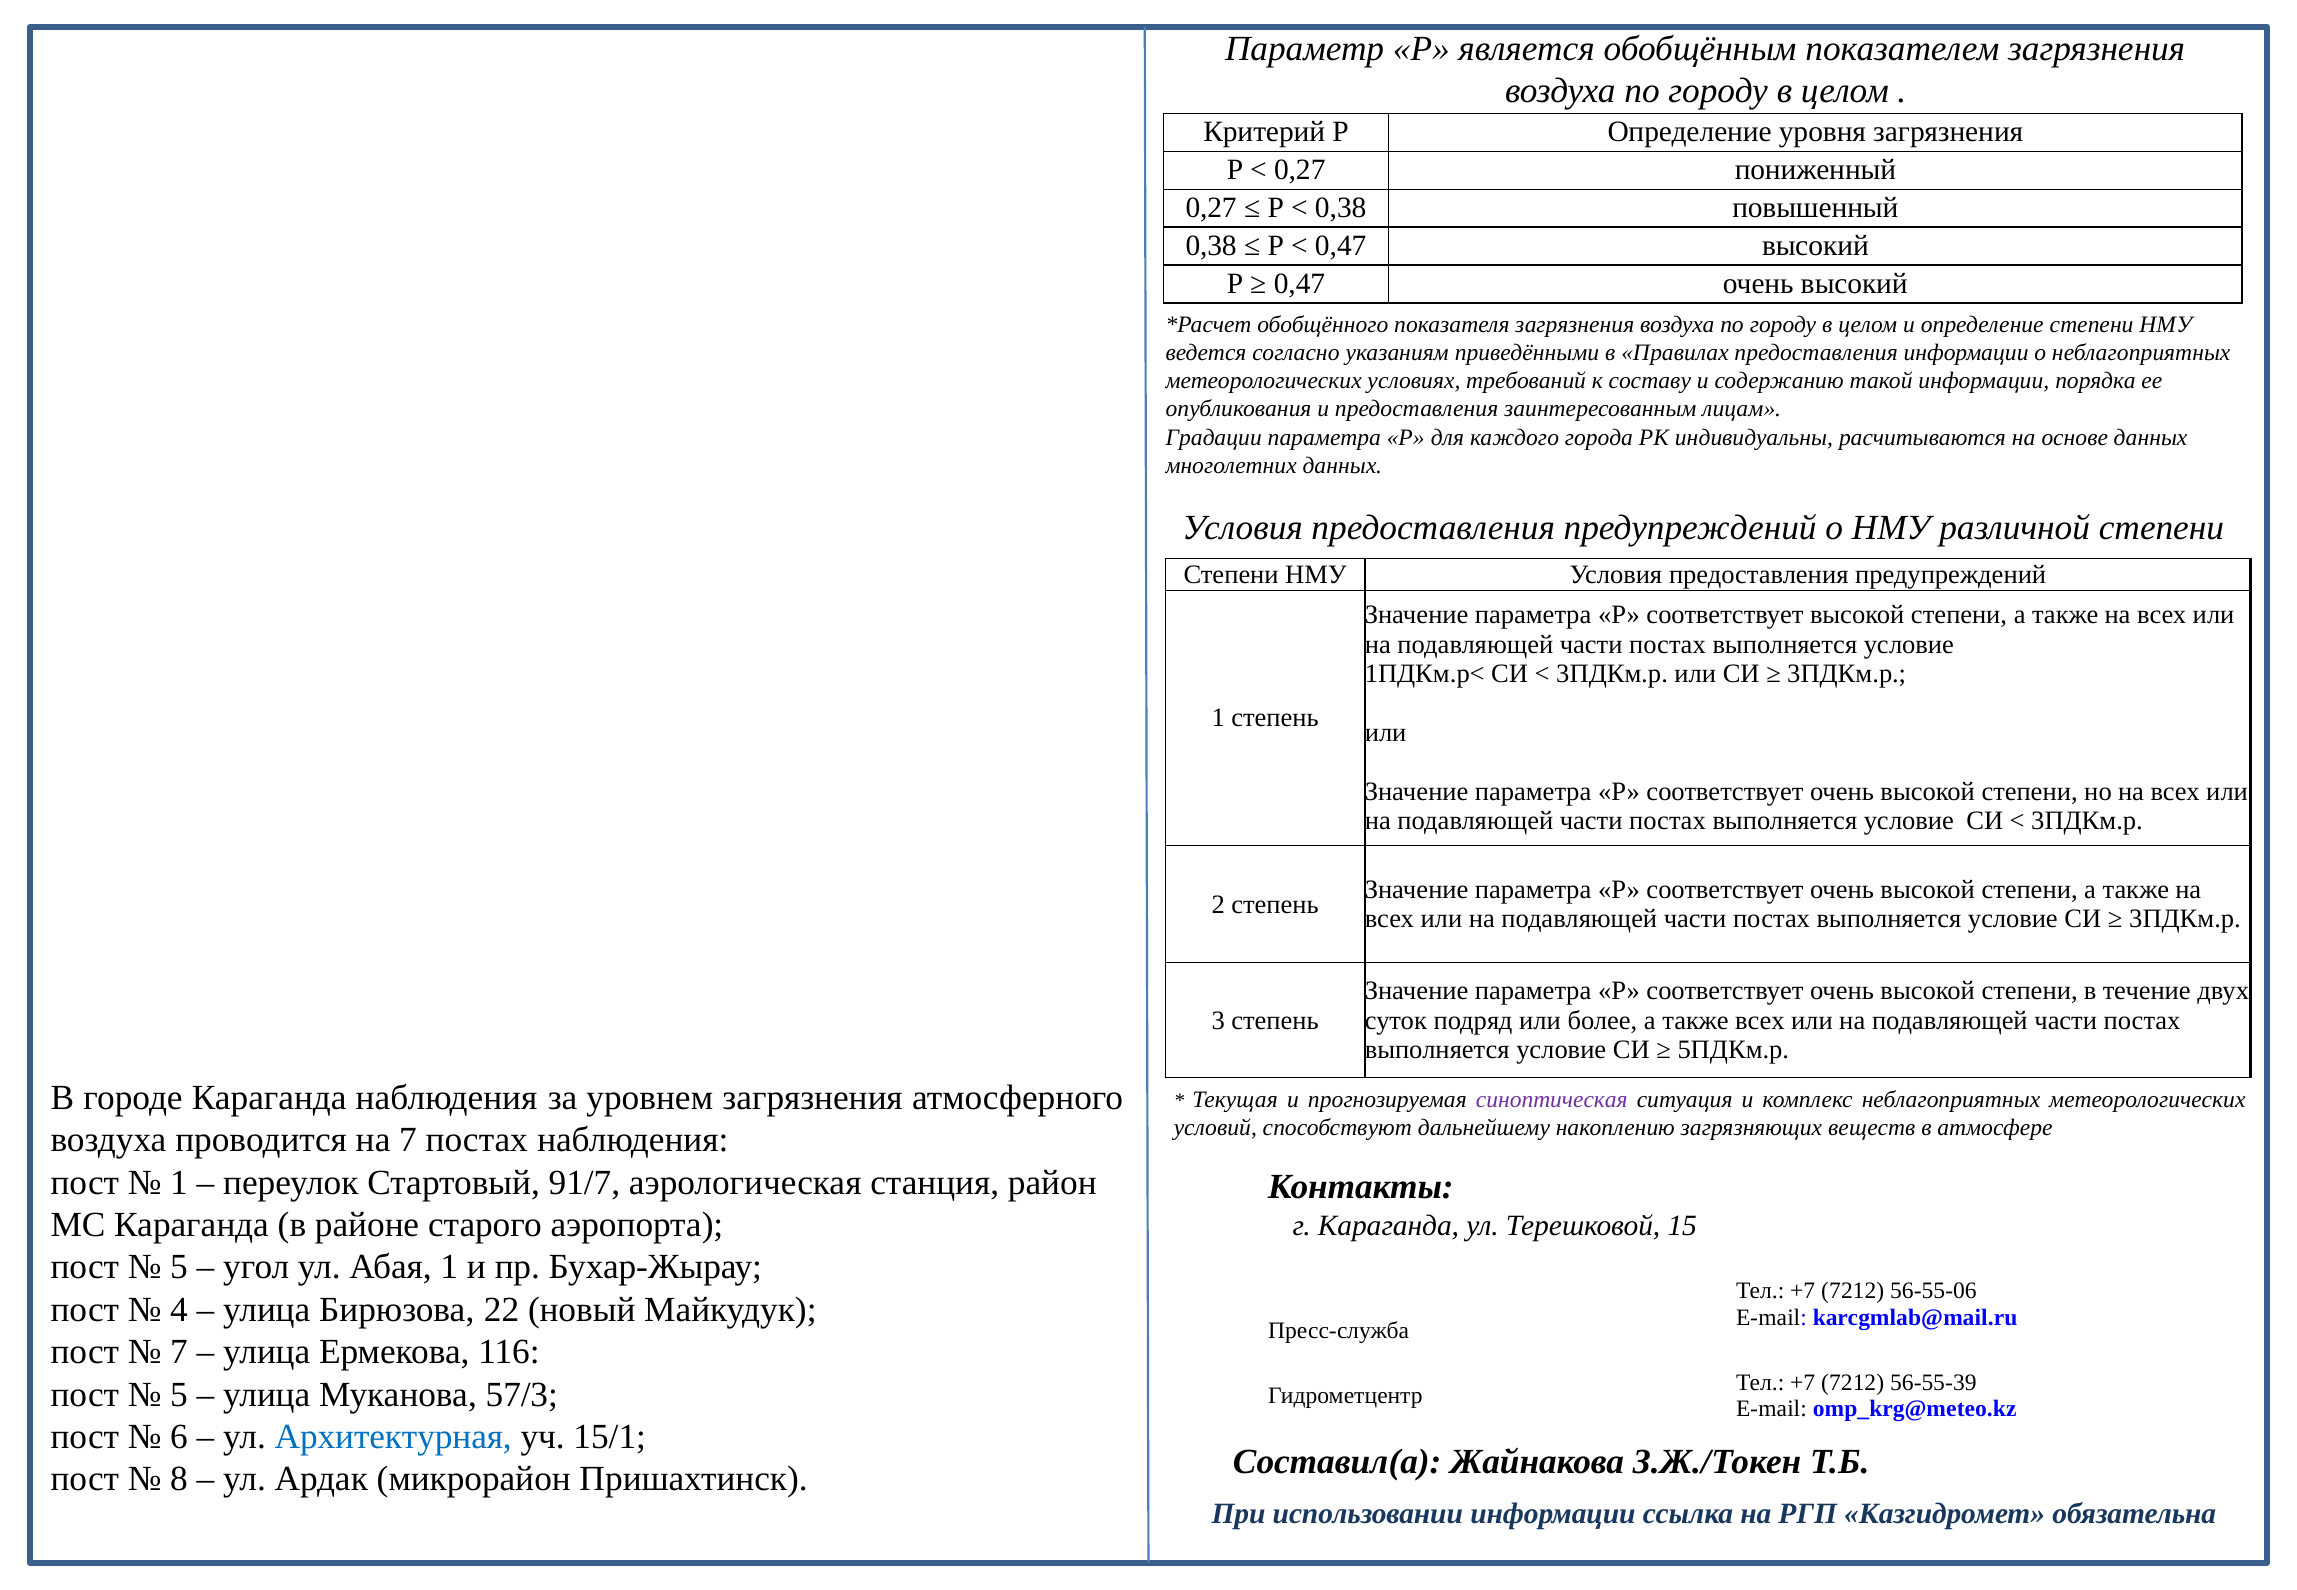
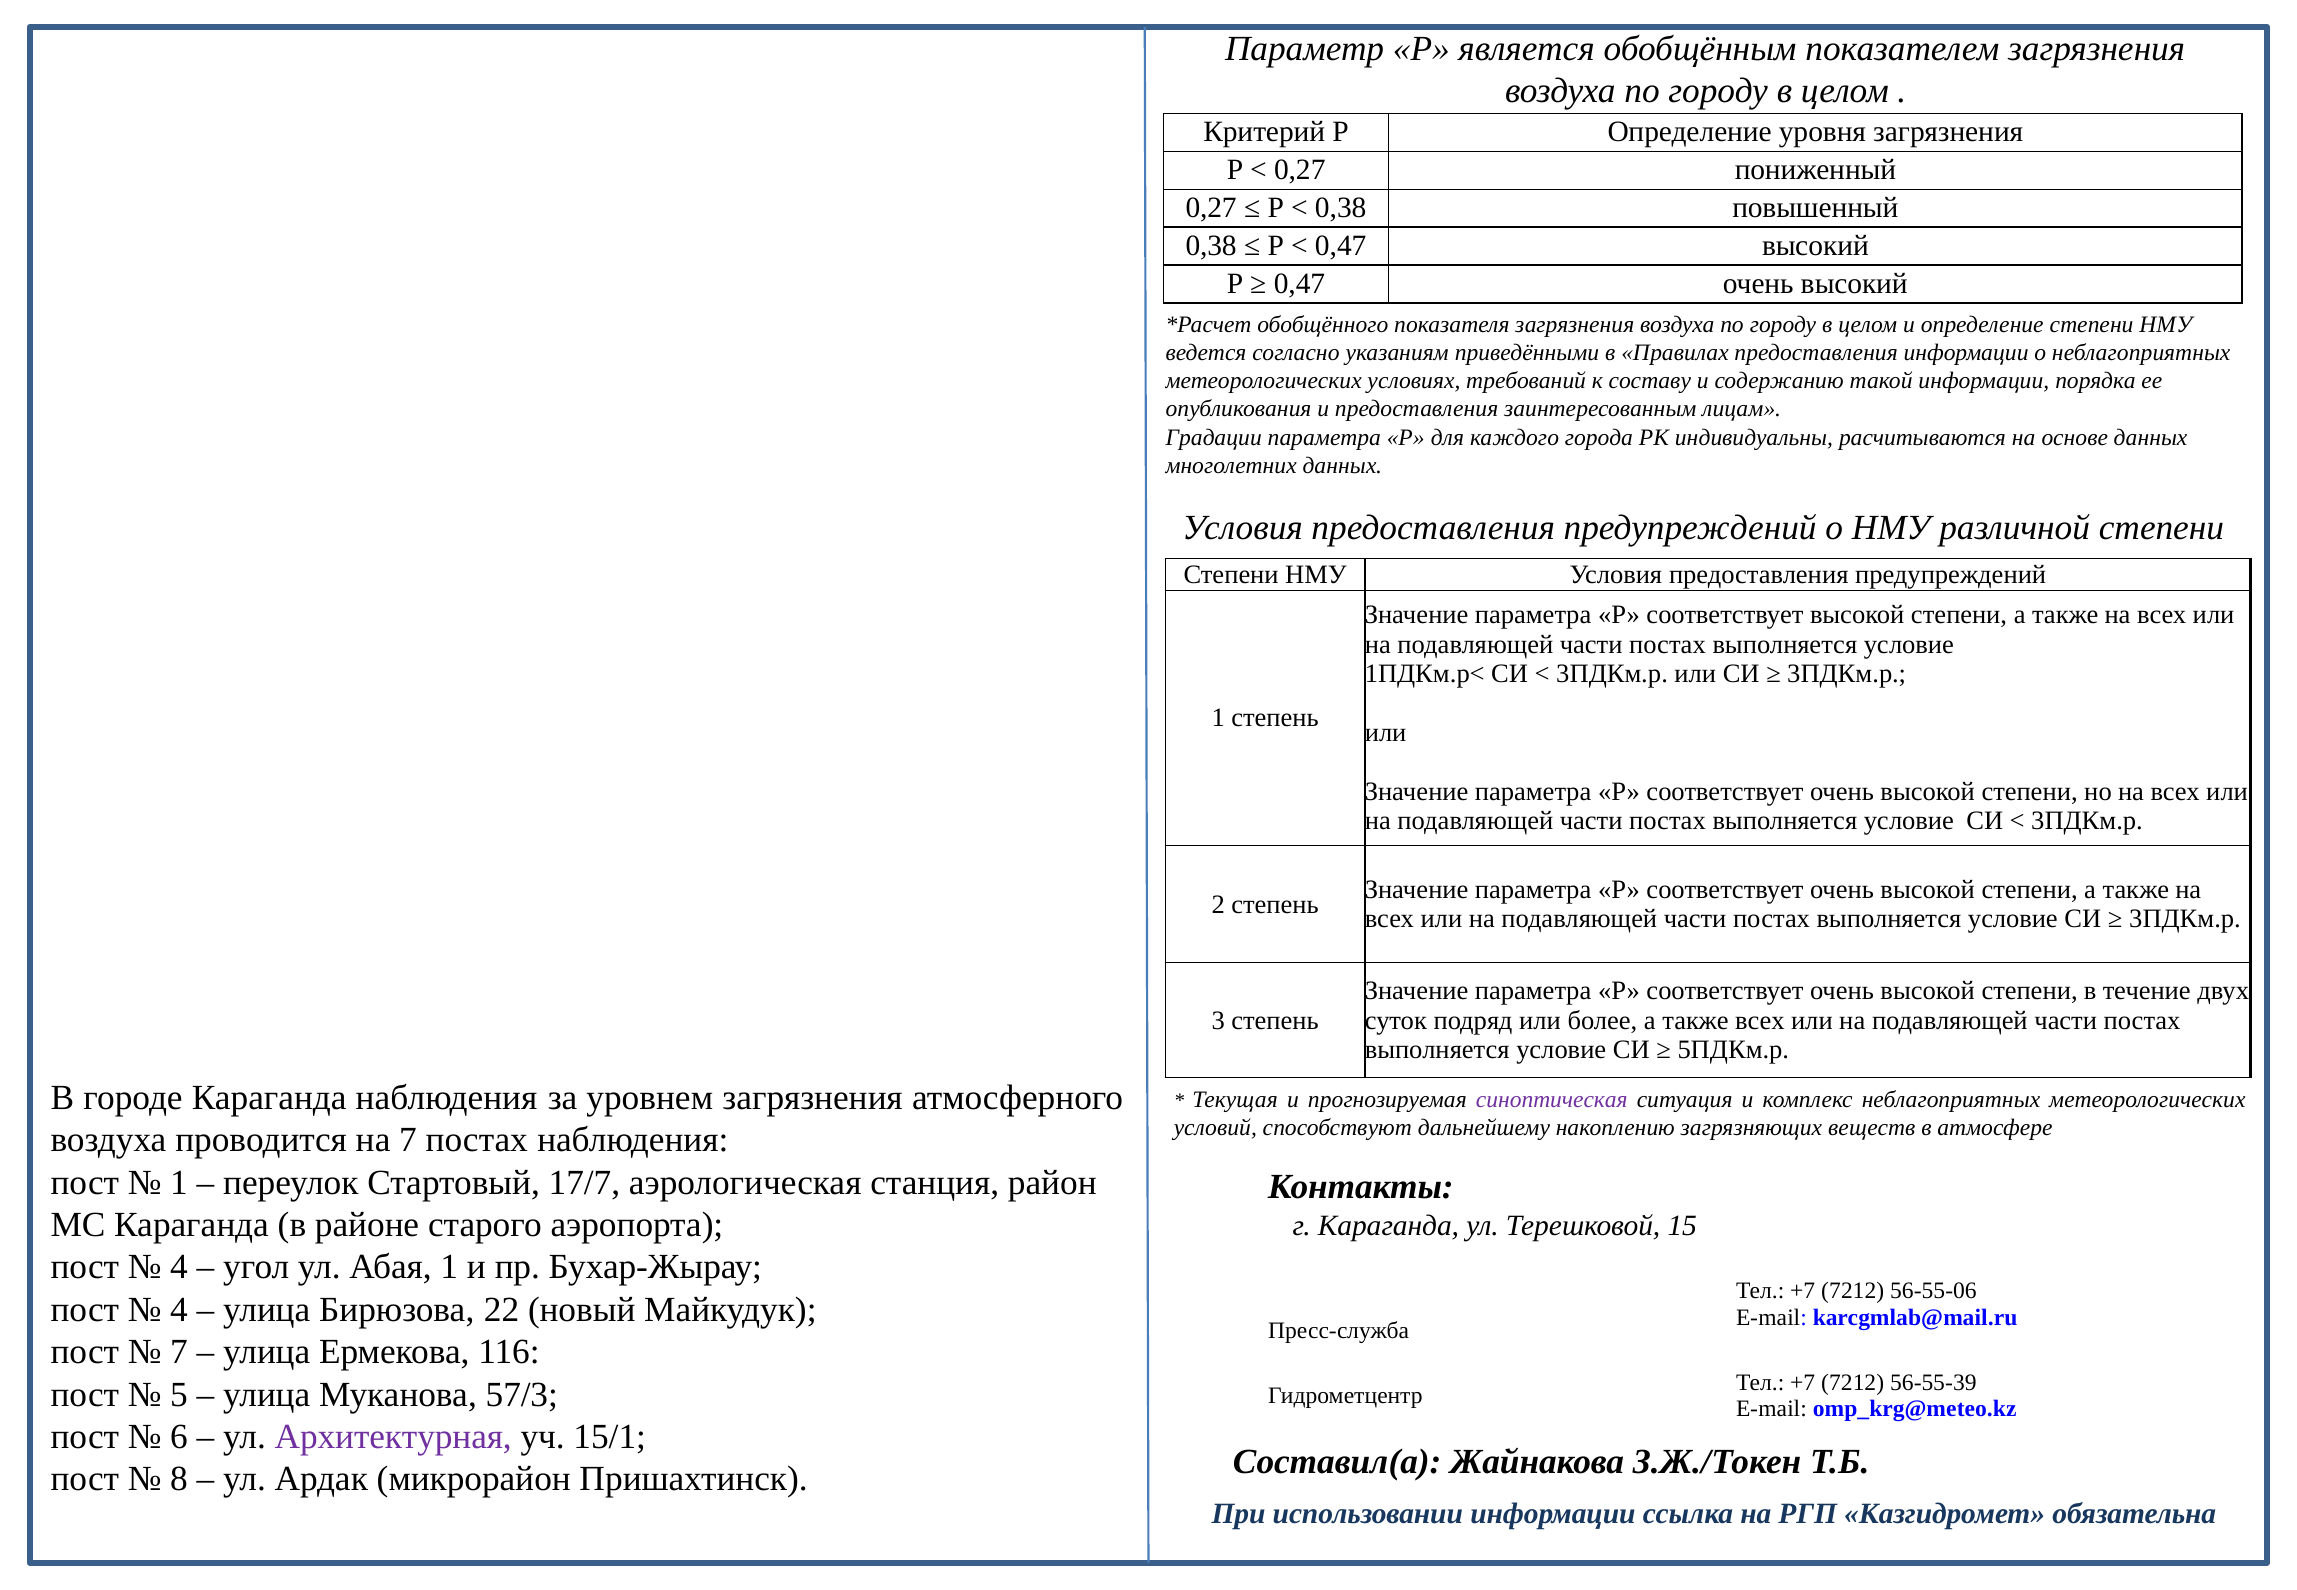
91/7: 91/7 -> 17/7
5 at (179, 1267): 5 -> 4
Архитектурная colour: blue -> purple
